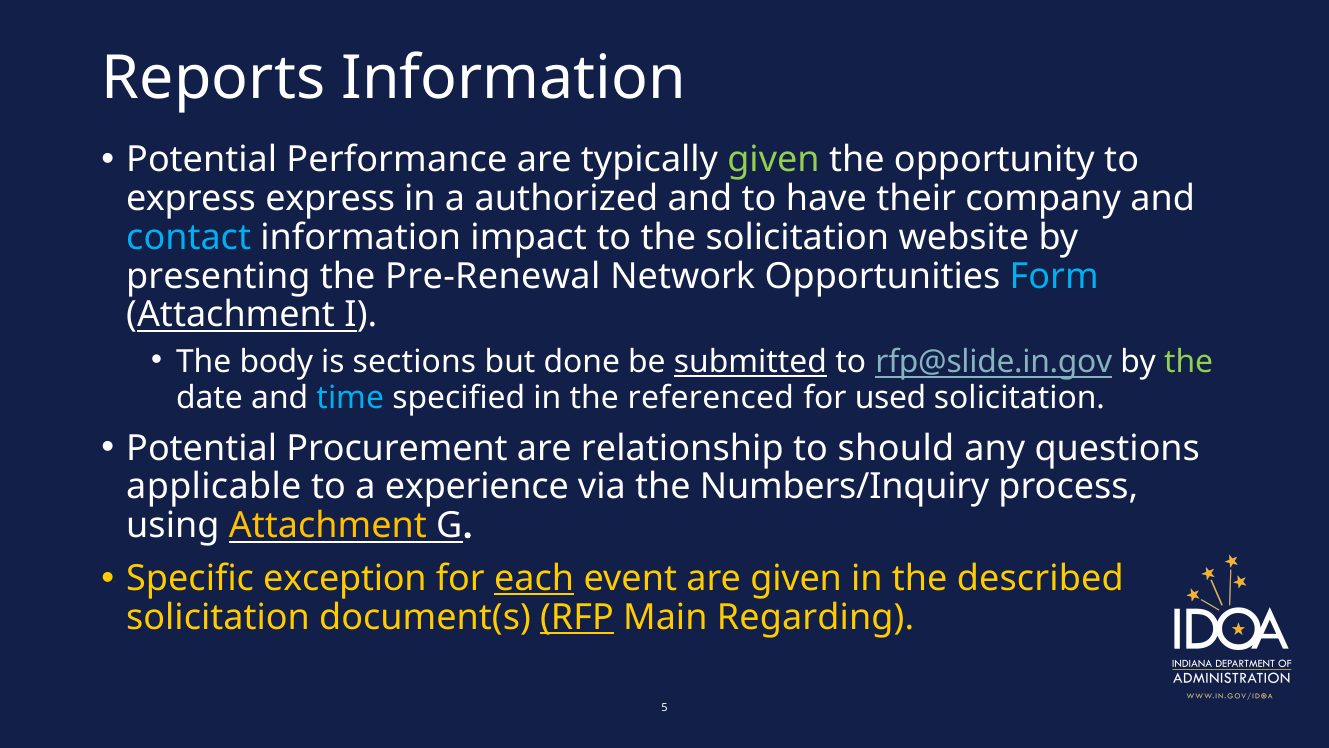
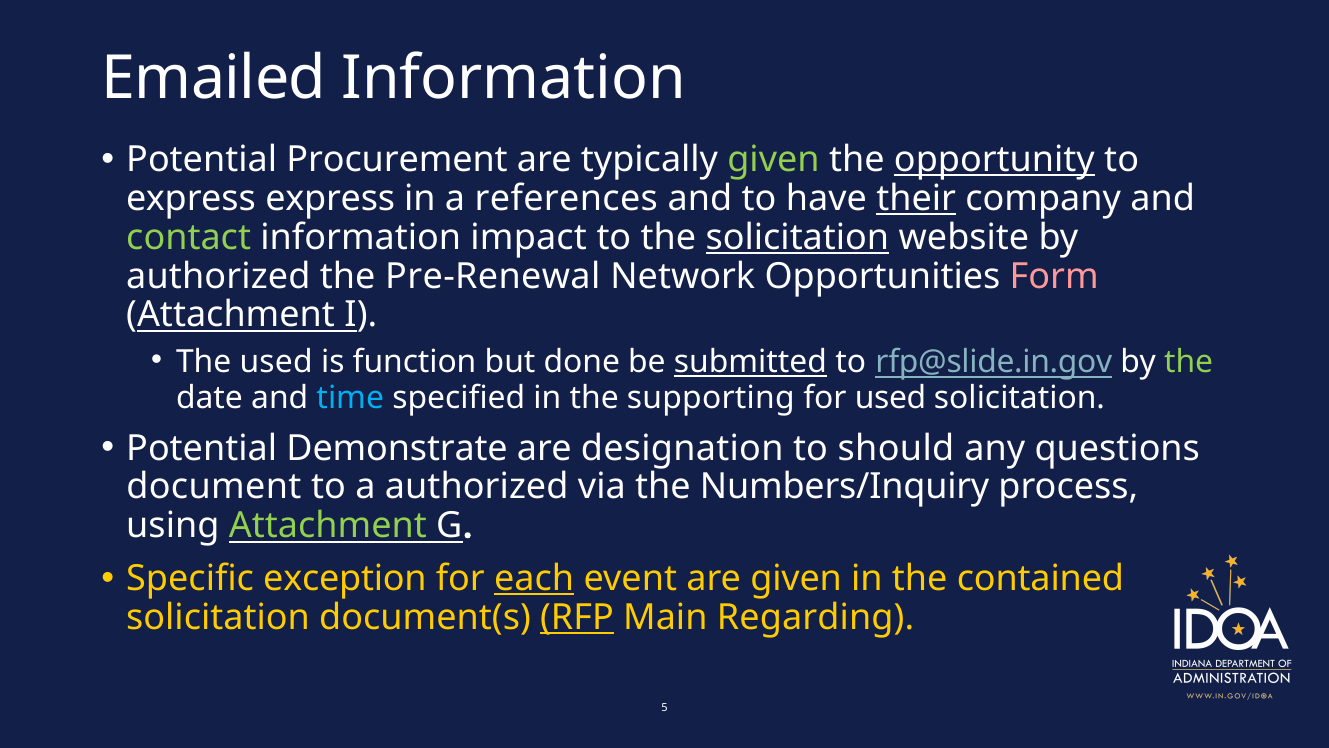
Reports: Reports -> Emailed
Performance: Performance -> Procurement
opportunity underline: none -> present
authorized: authorized -> references
their underline: none -> present
contact colour: light blue -> light green
solicitation at (797, 237) underline: none -> present
presenting at (218, 276): presenting -> authorized
Form colour: light blue -> pink
The body: body -> used
sections: sections -> function
referenced: referenced -> supporting
Procurement: Procurement -> Demonstrate
relationship: relationship -> designation
applicable: applicable -> document
a experience: experience -> authorized
Attachment at (328, 526) colour: yellow -> light green
described: described -> contained
